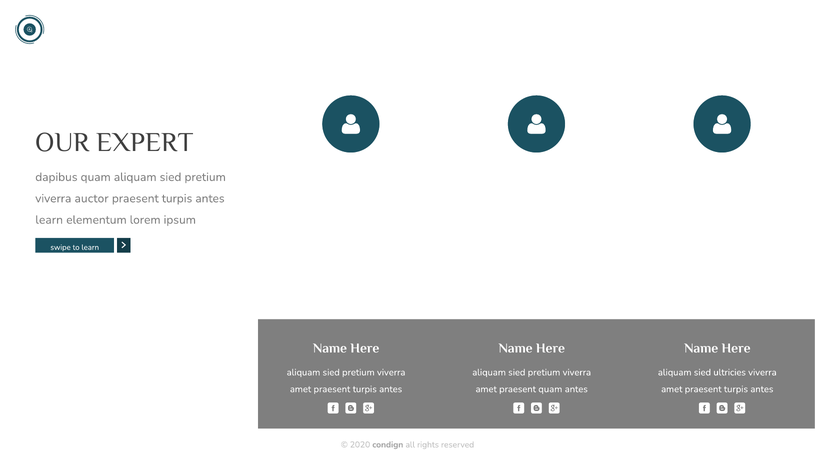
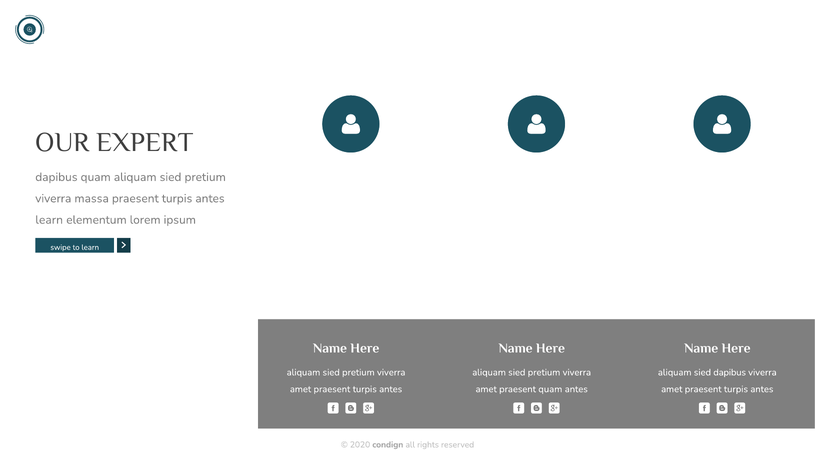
auctor: auctor -> massa
sied ultricies: ultricies -> dapibus
